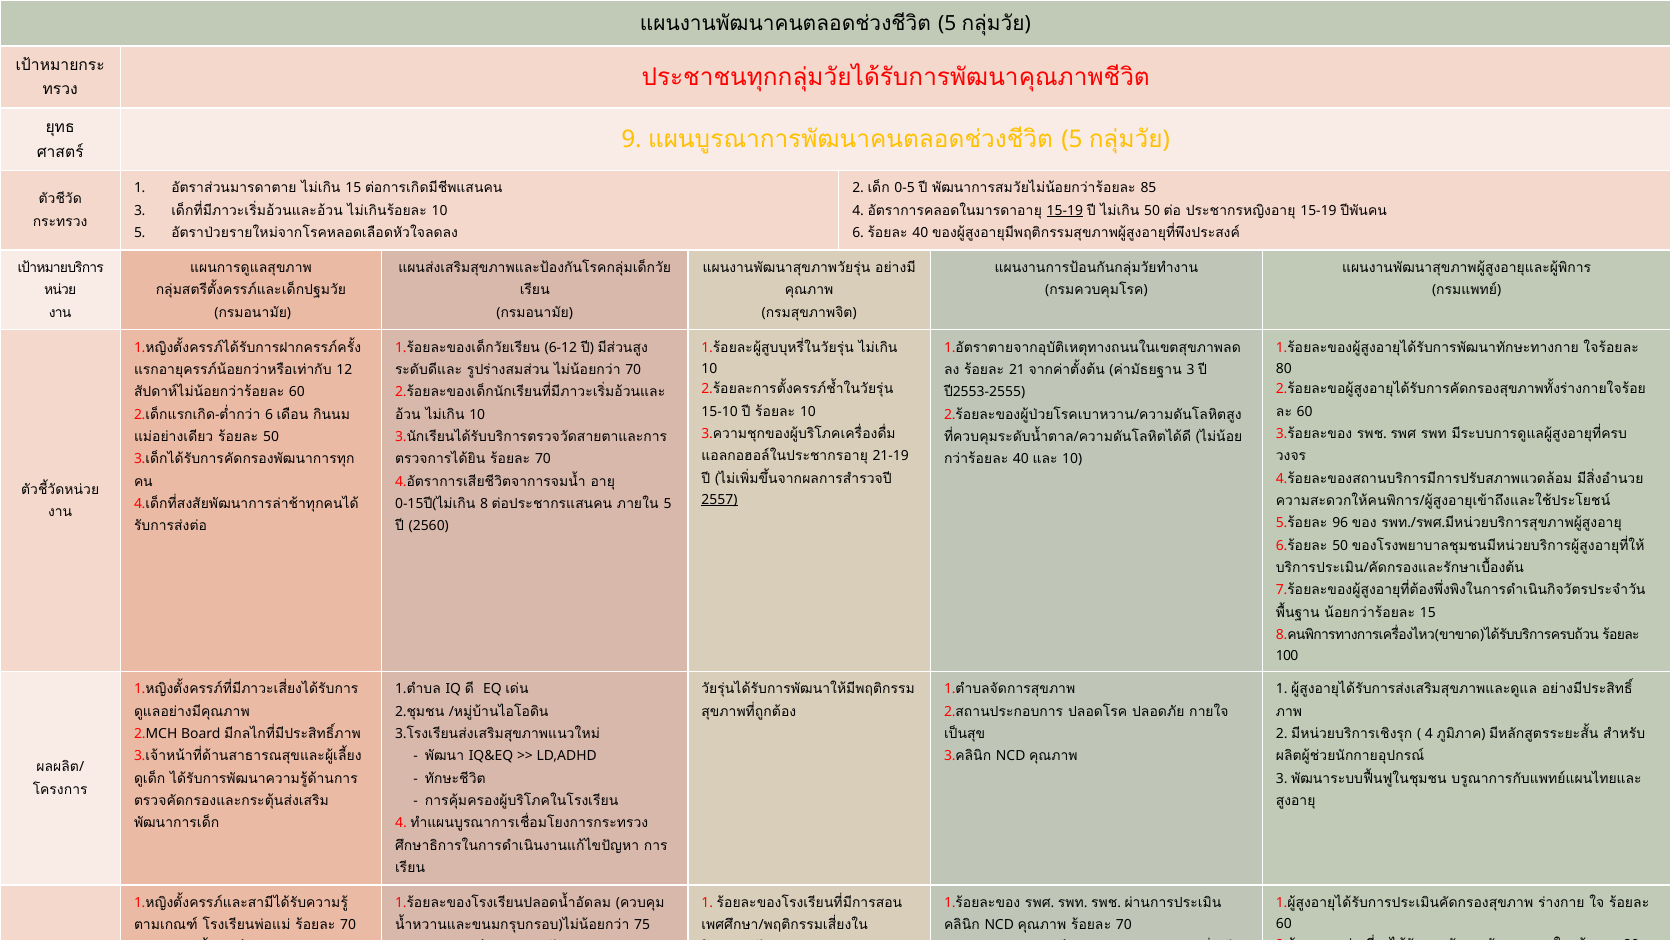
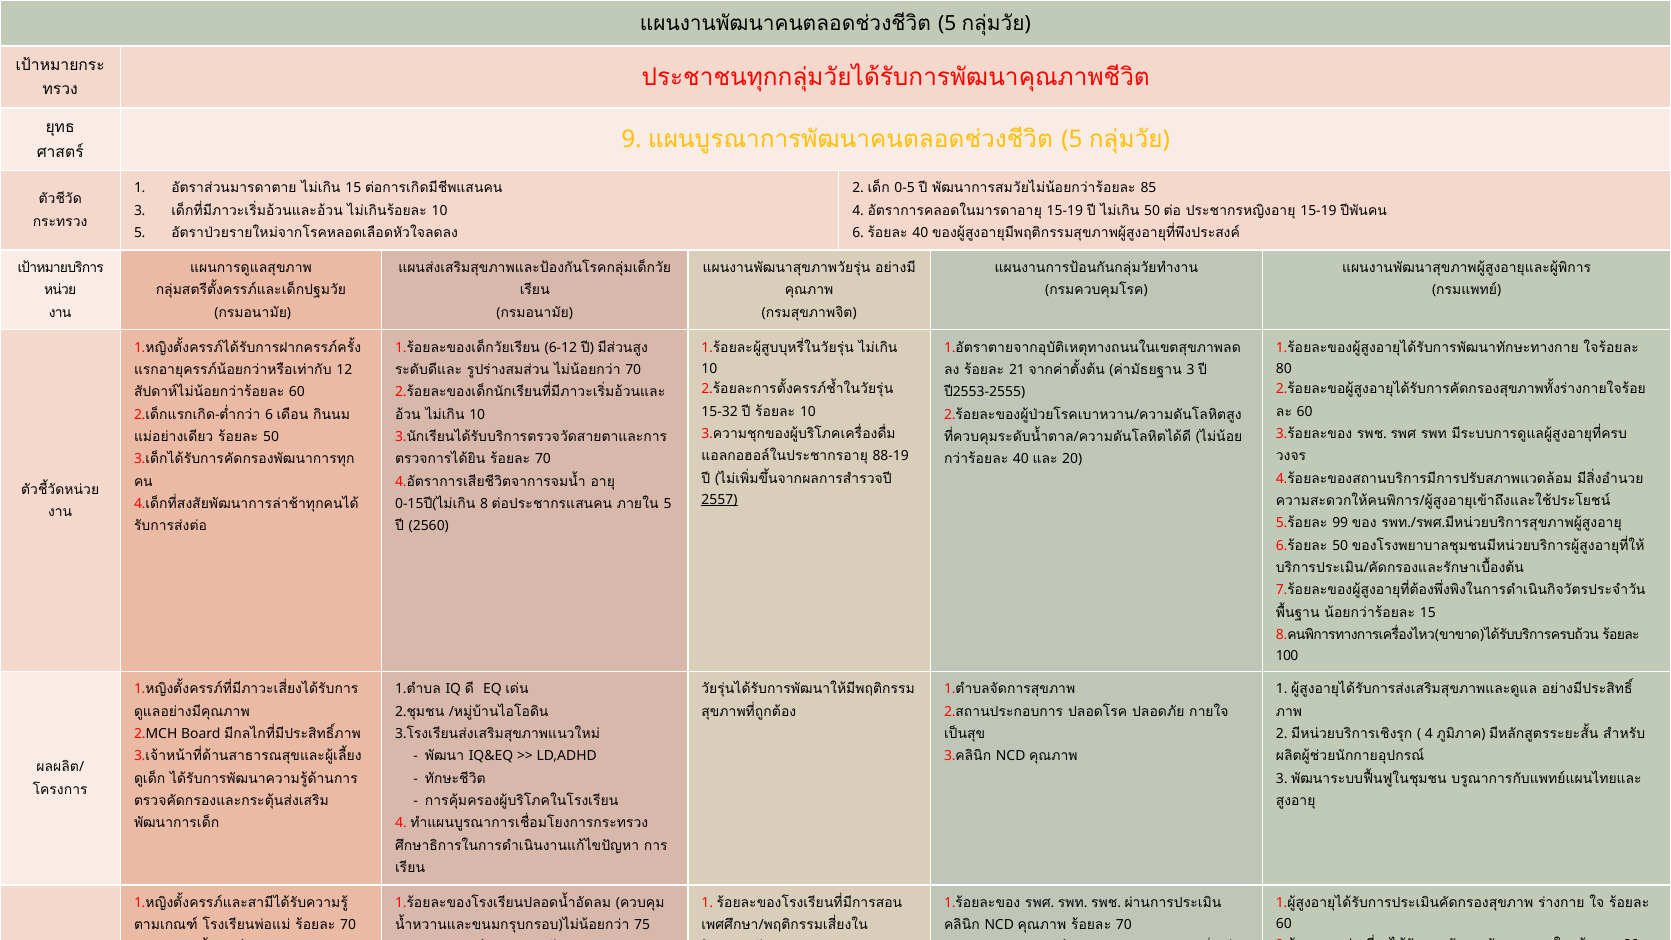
15-19 at (1065, 211) underline: present -> none
15-10: 15-10 -> 15-32
21-19: 21-19 -> 88-19
10 at (1072, 459): 10 -> 20
96: 96 -> 99
